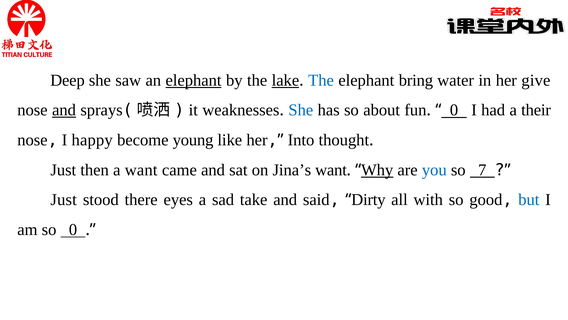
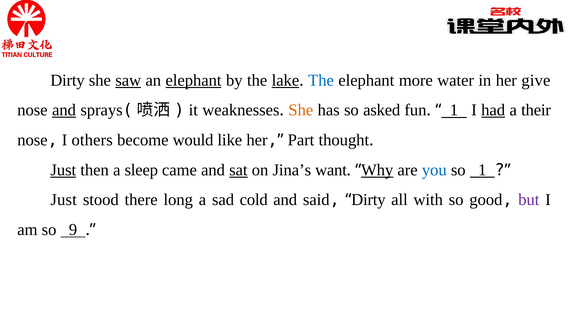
Deep at (67, 80): Deep -> Dirty
saw underline: none -> present
bring: bring -> more
She at (301, 110) colour: blue -> orange
about: about -> asked
0 at (454, 110): 0 -> 1
had underline: none -> present
happy: happy -> others
young: young -> would
Into: Into -> Part
Just at (63, 170) underline: none -> present
a want: want -> sleep
sat underline: none -> present
so 7: 7 -> 1
eyes: eyes -> long
take: take -> cold
but colour: blue -> purple
so 0: 0 -> 9
